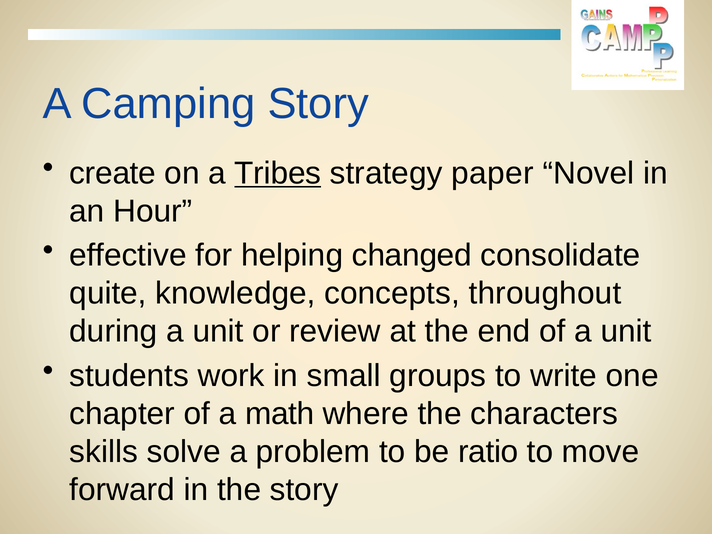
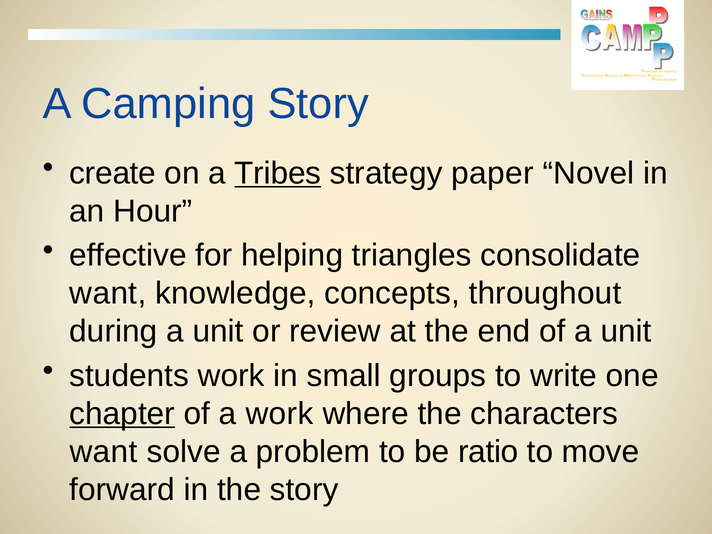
changed: changed -> triangles
quite at (108, 293): quite -> want
chapter underline: none -> present
a math: math -> work
skills at (104, 452): skills -> want
